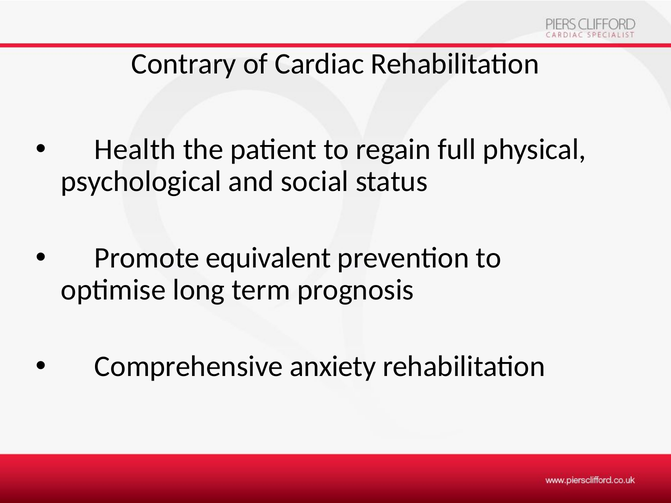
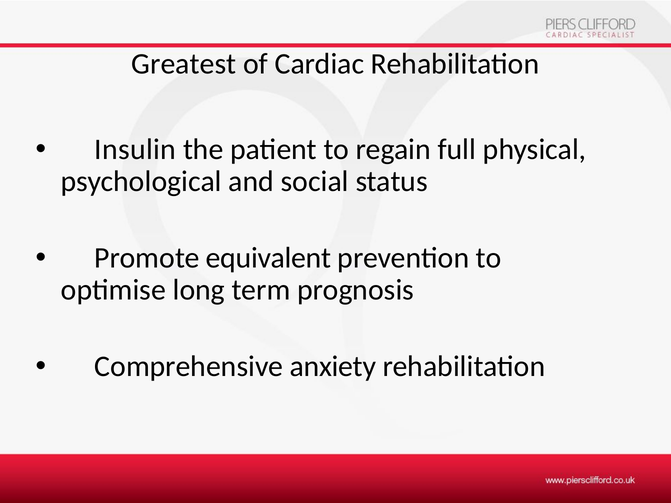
Contrary: Contrary -> Greatest
Health: Health -> Insulin
